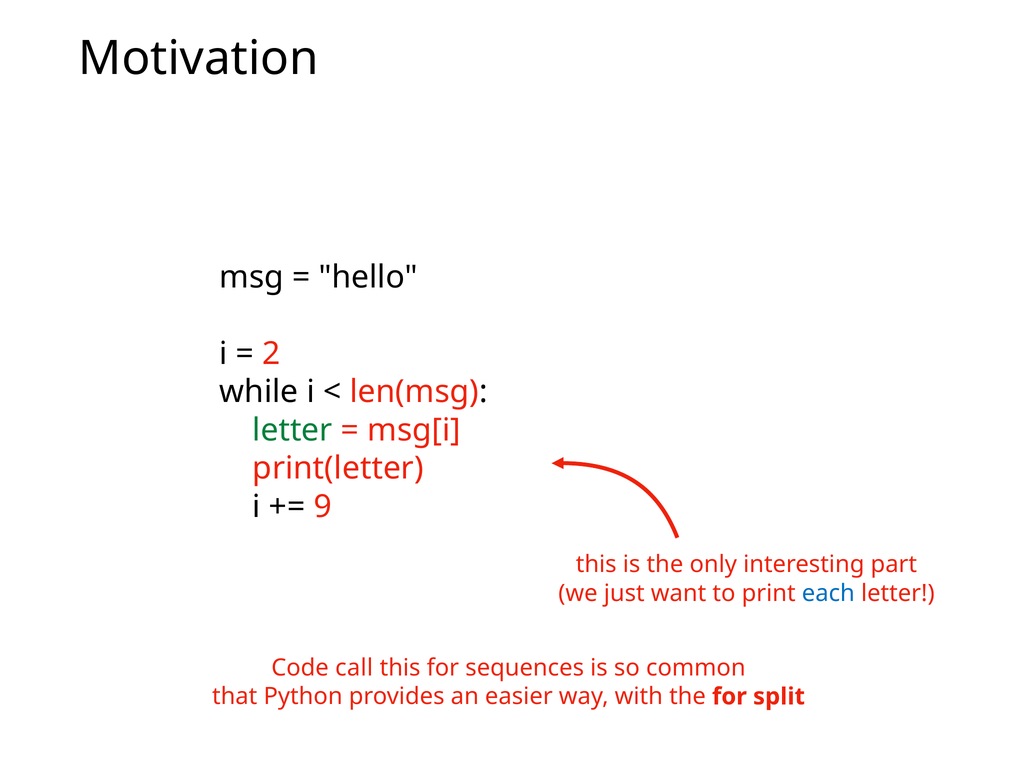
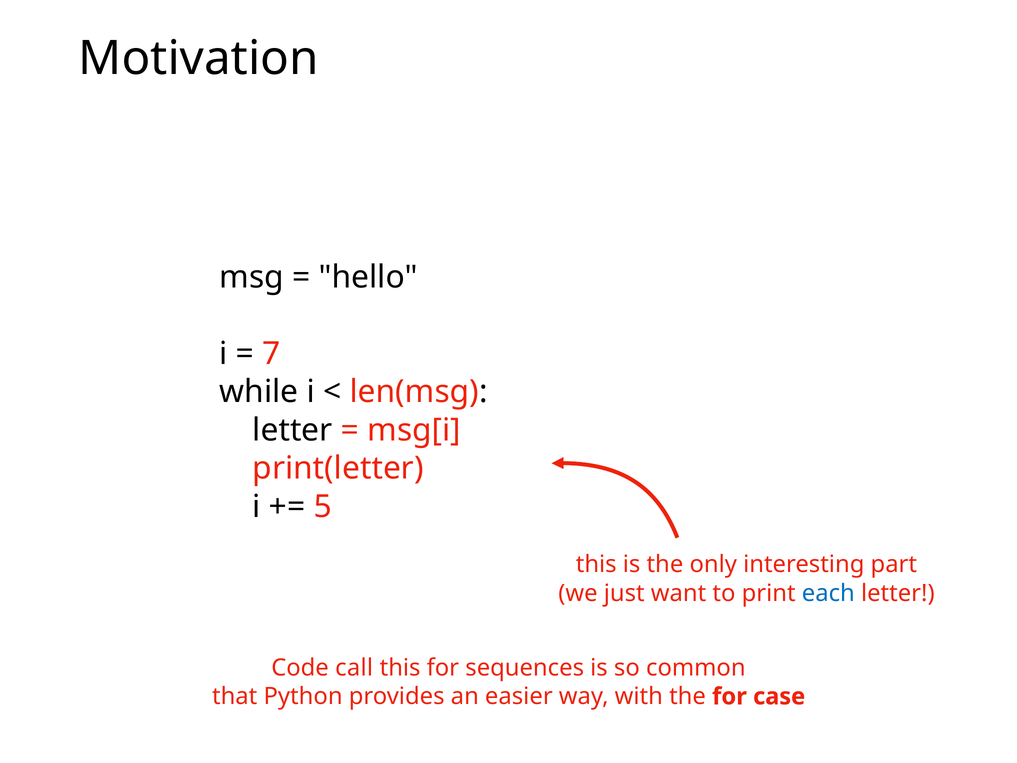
2: 2 -> 7
letter at (293, 430) colour: green -> black
9: 9 -> 5
split: split -> case
